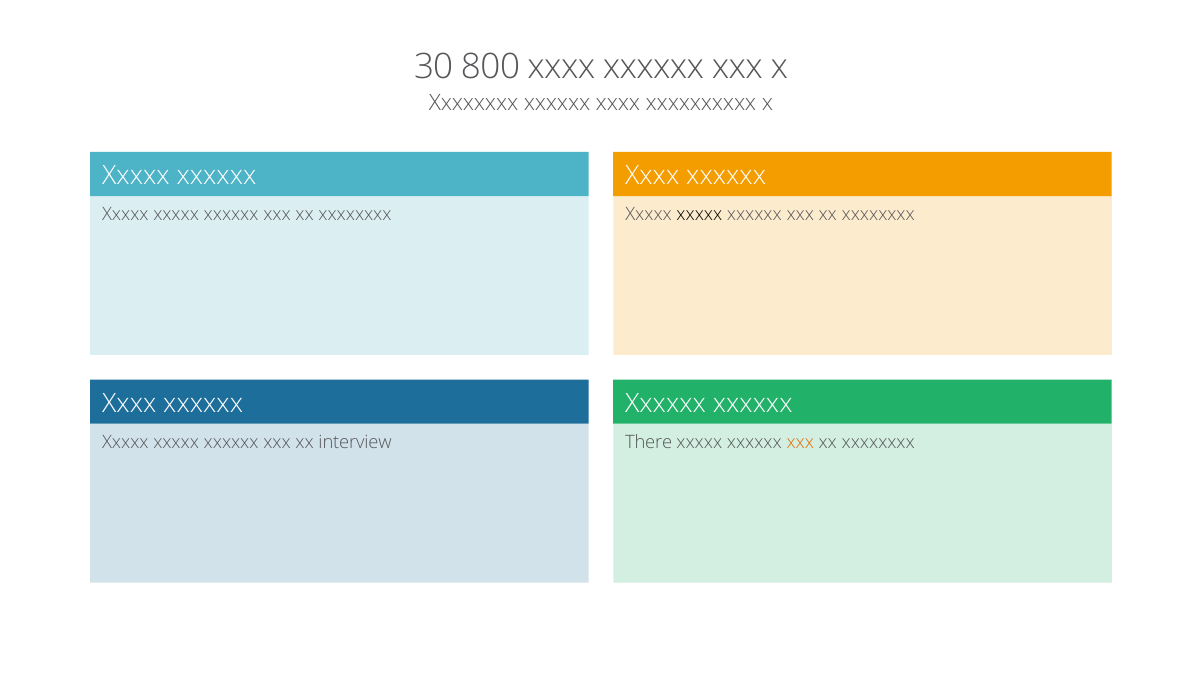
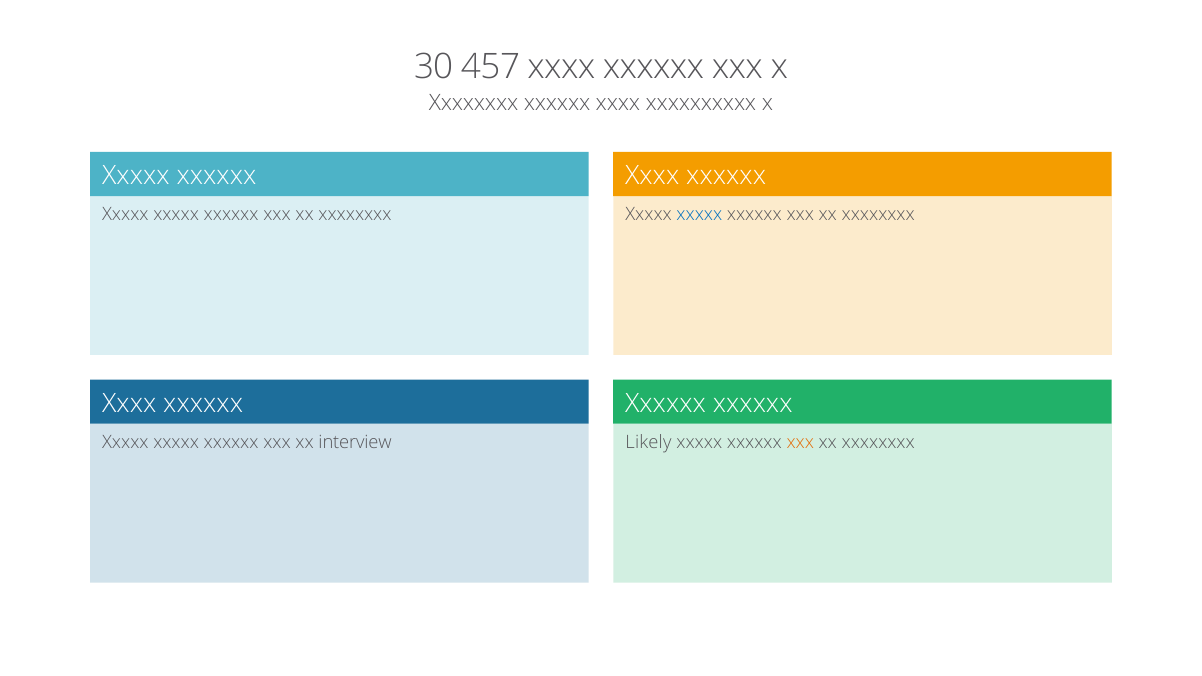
800: 800 -> 457
xxxxx at (699, 214) colour: black -> blue
There: There -> Likely
